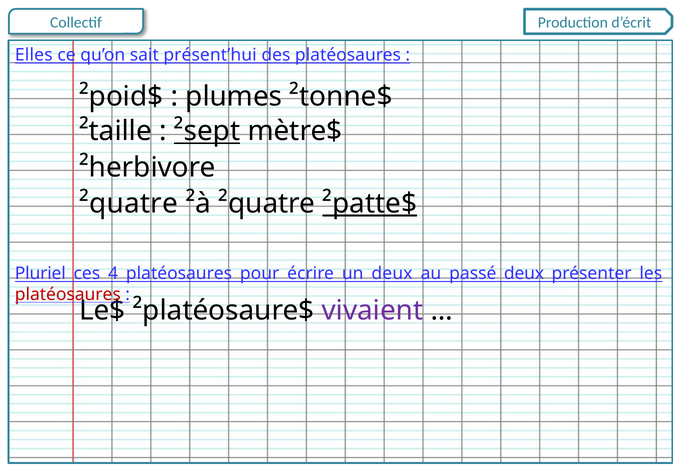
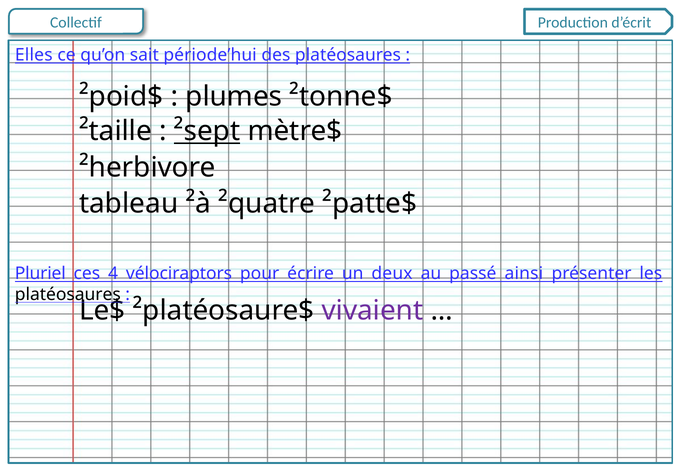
présent’hui: présent’hui -> période’hui
²quatre at (129, 204): ²quatre -> tableau
²patte$ underline: present -> none
4 platéosaures: platéosaures -> vélociraptors
passé deux: deux -> ainsi
platéosaures at (68, 295) colour: red -> black
